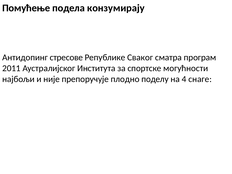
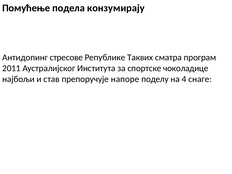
Сваког: Сваког -> Таквих
могућности: могућности -> чоколадице
није: није -> став
плодно: плодно -> напоре
